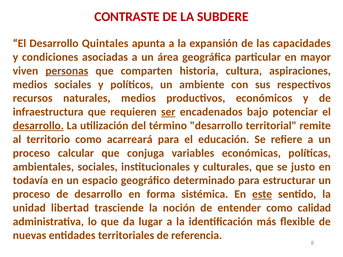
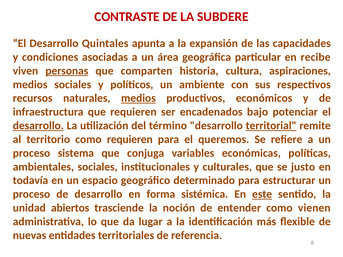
mayor: mayor -> recibe
medios at (138, 98) underline: none -> present
ser underline: present -> none
territorial underline: none -> present
como acarreará: acarreará -> requieren
educación: educación -> queremos
calcular: calcular -> sistema
libertad: libertad -> abiertos
calidad: calidad -> vienen
